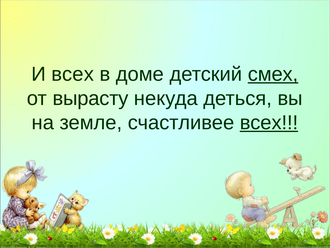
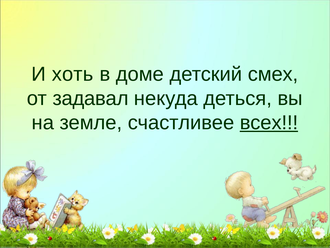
И всех: всех -> хоть
смех underline: present -> none
вырасту: вырасту -> задавал
